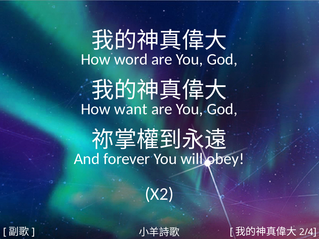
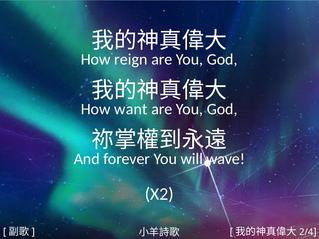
word: word -> reign
obey: obey -> wave
